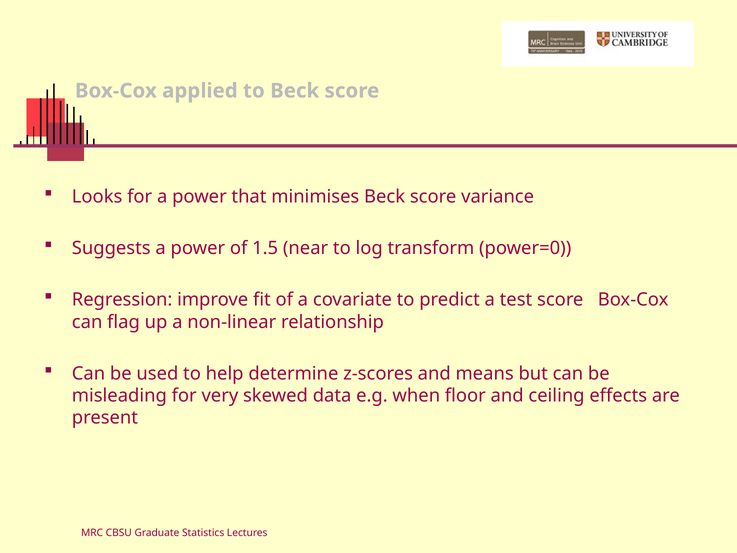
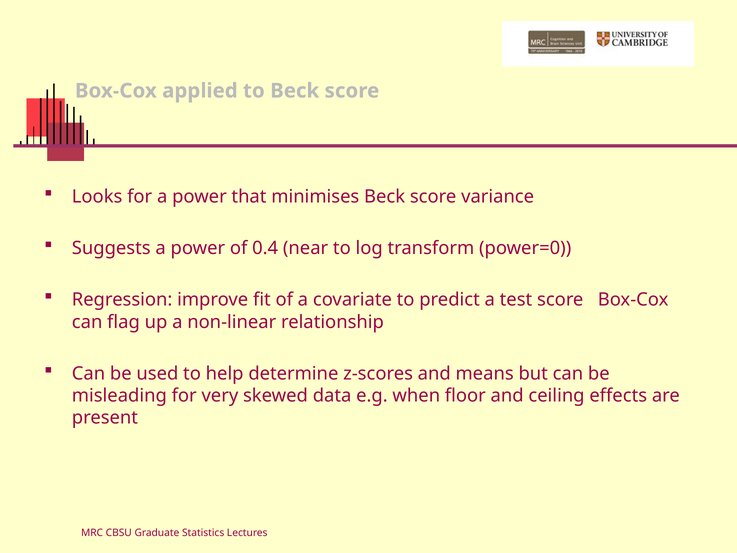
1.5: 1.5 -> 0.4
